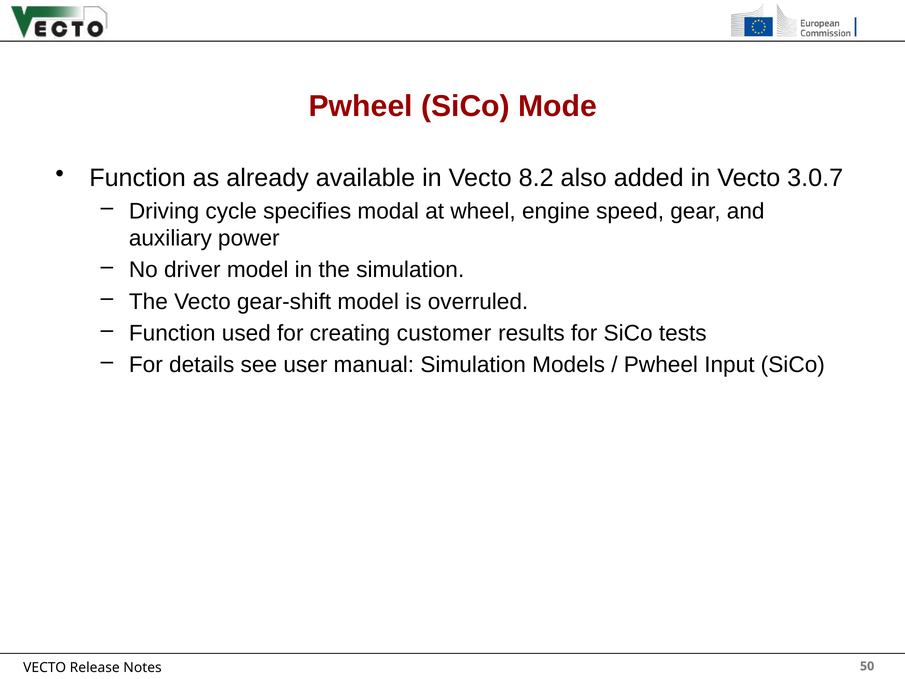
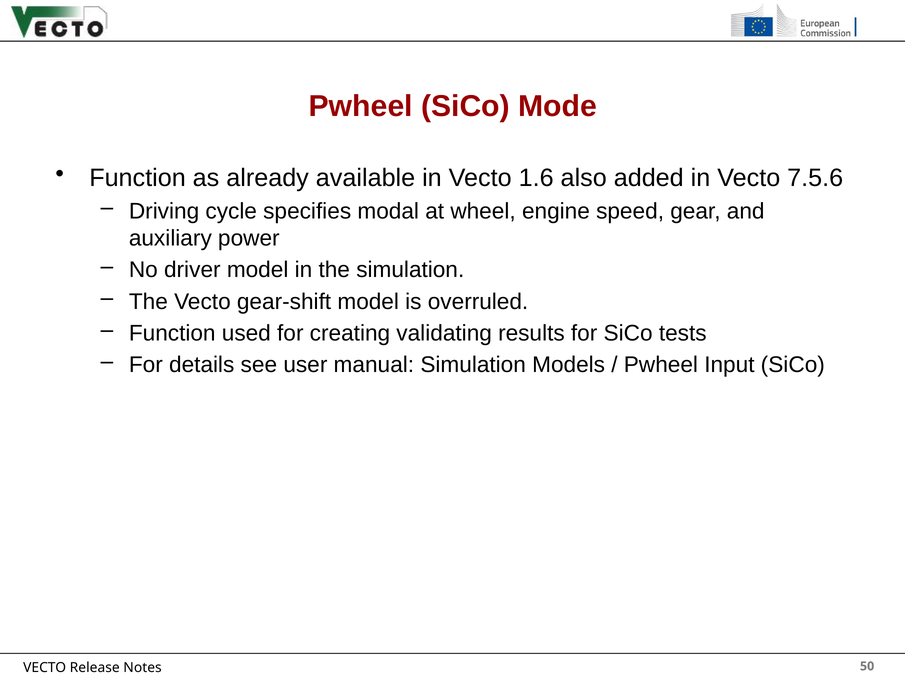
8.2: 8.2 -> 1.6
3.0.7: 3.0.7 -> 7.5.6
customer: customer -> validating
